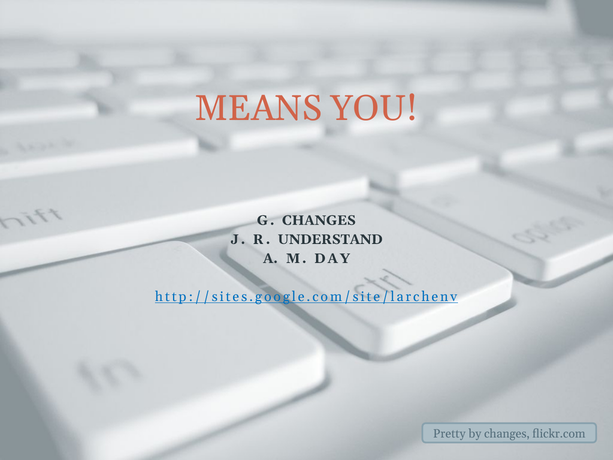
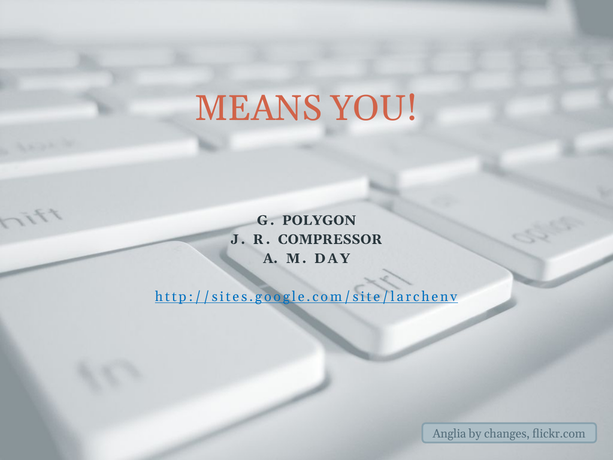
G CHANGES: CHANGES -> POLYGON
UNDERSTAND: UNDERSTAND -> COMPRESSOR
Pretty: Pretty -> Anglia
